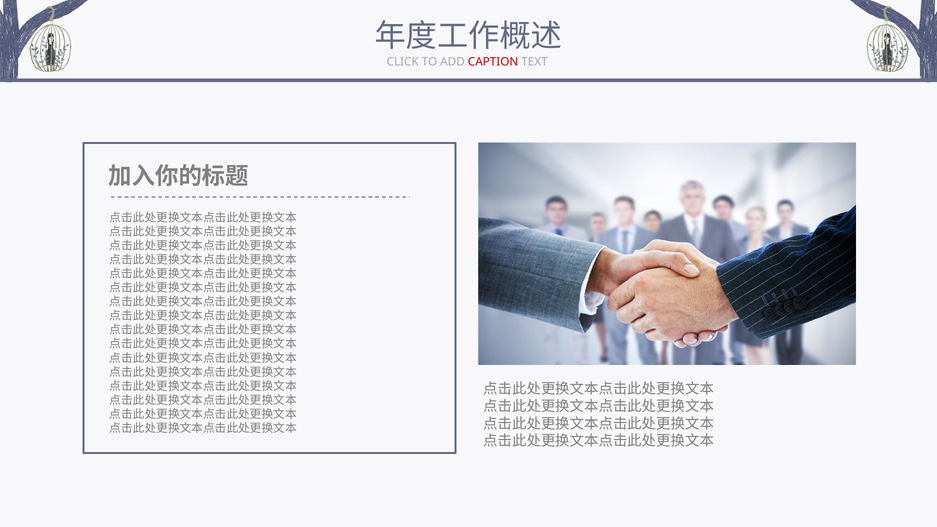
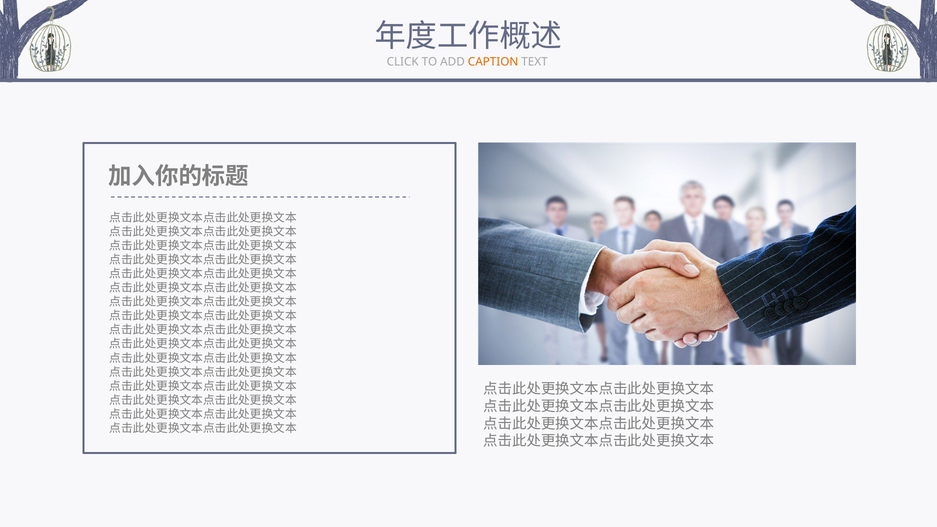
CAPTION colour: red -> orange
